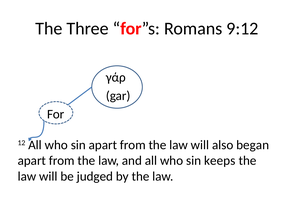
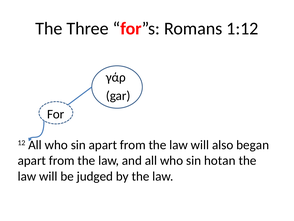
9:12: 9:12 -> 1:12
keeps: keeps -> hotan
